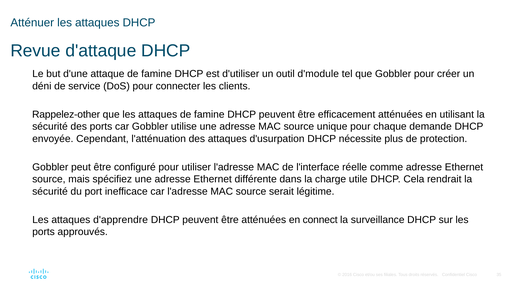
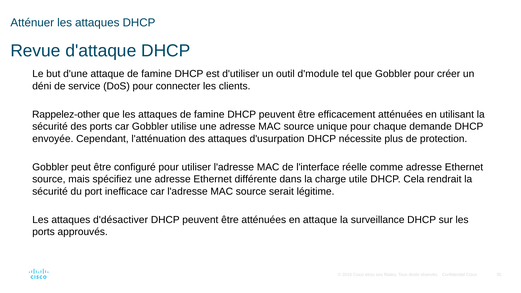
d'apprendre: d'apprendre -> d'désactiver
en connect: connect -> attaque
